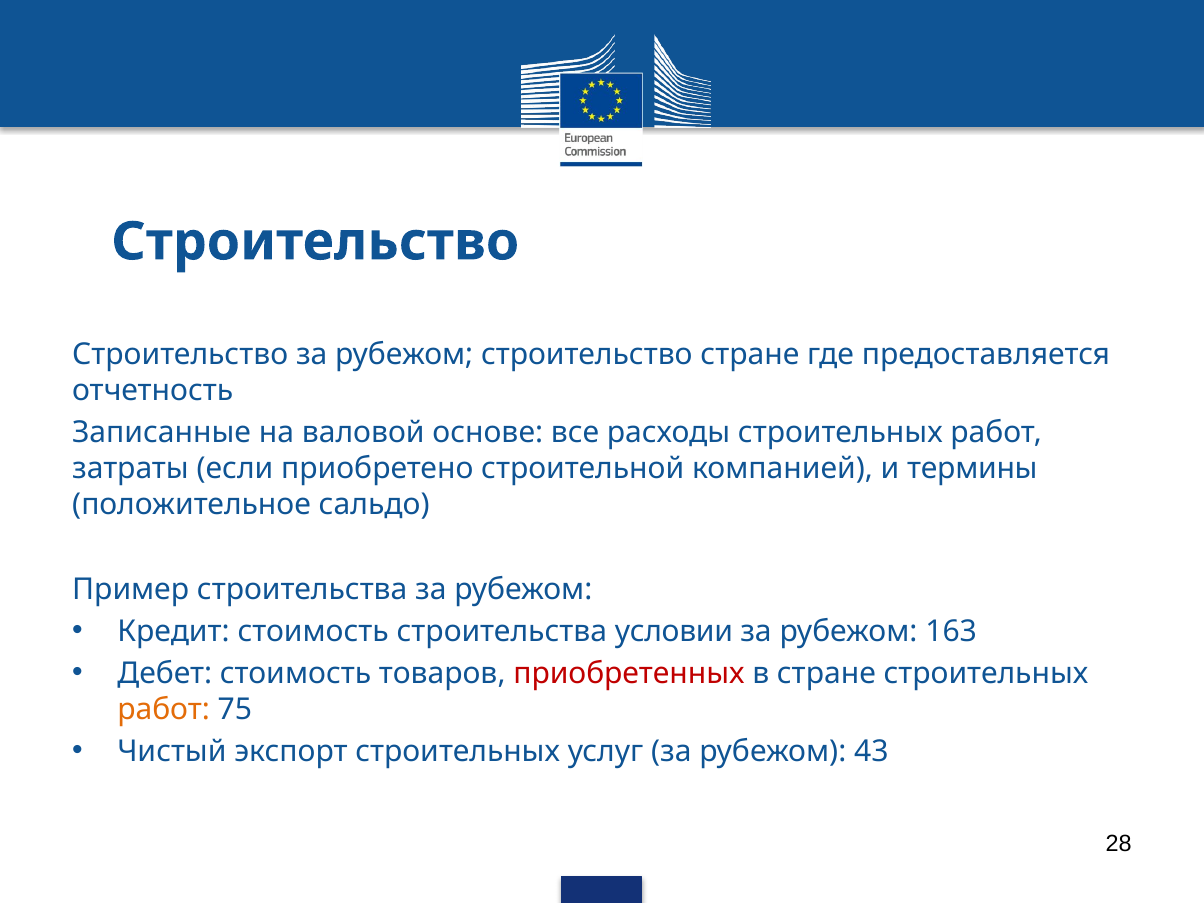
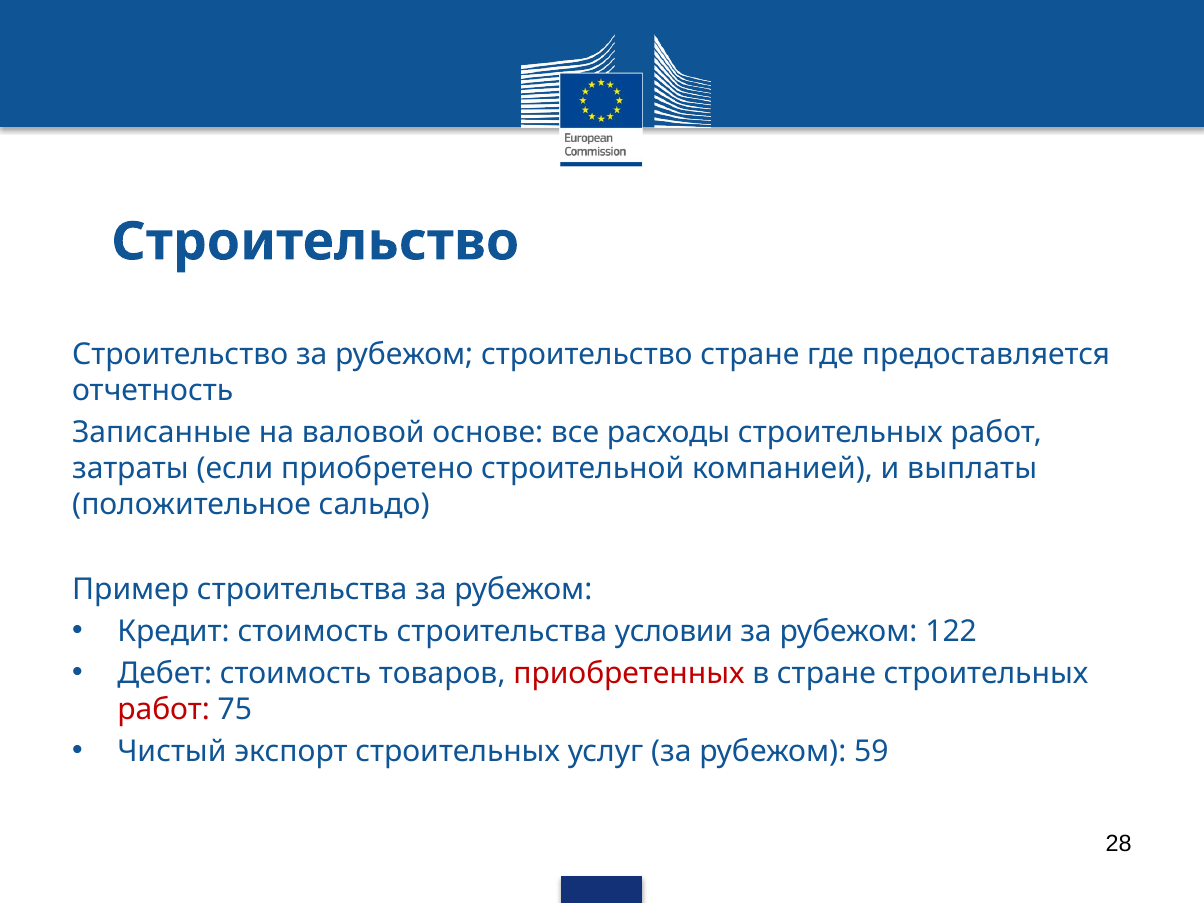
термины: термины -> выплаты
163: 163 -> 122
работ at (164, 710) colour: orange -> red
43: 43 -> 59
